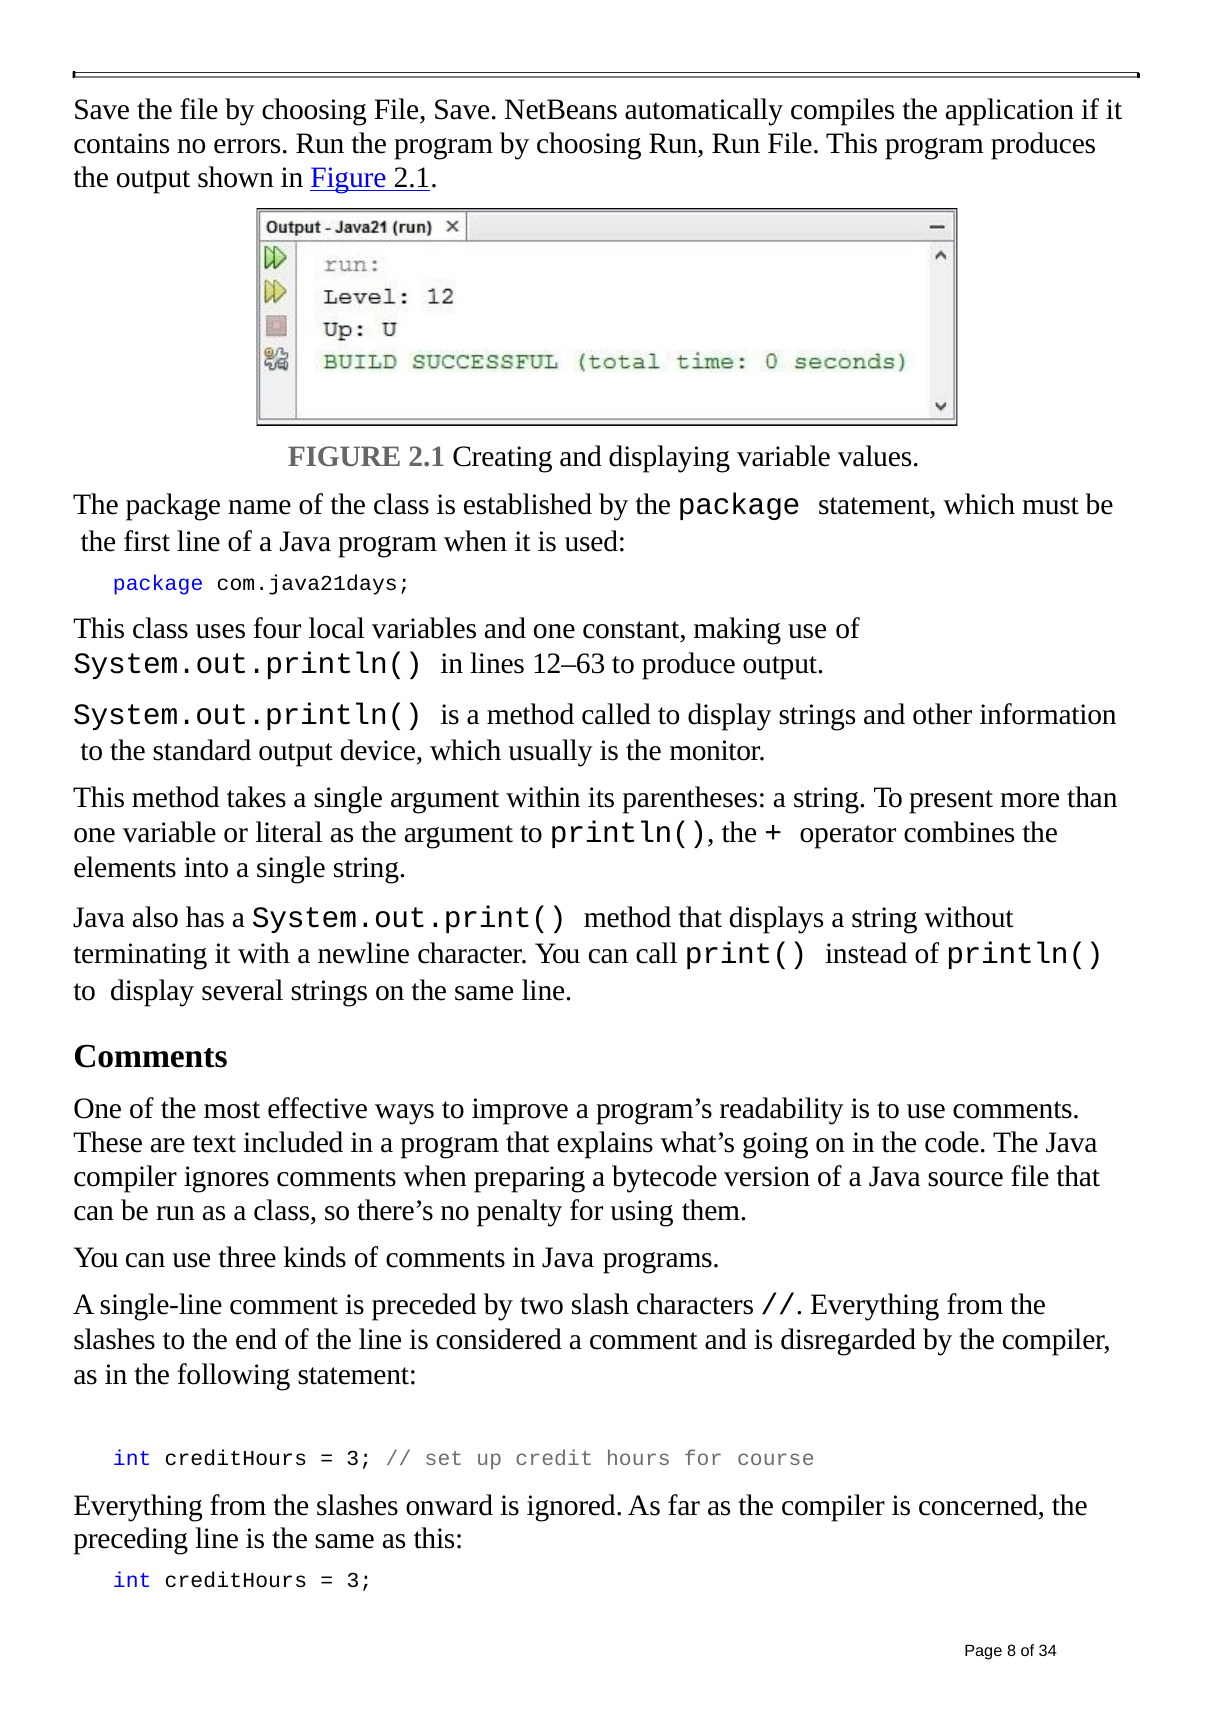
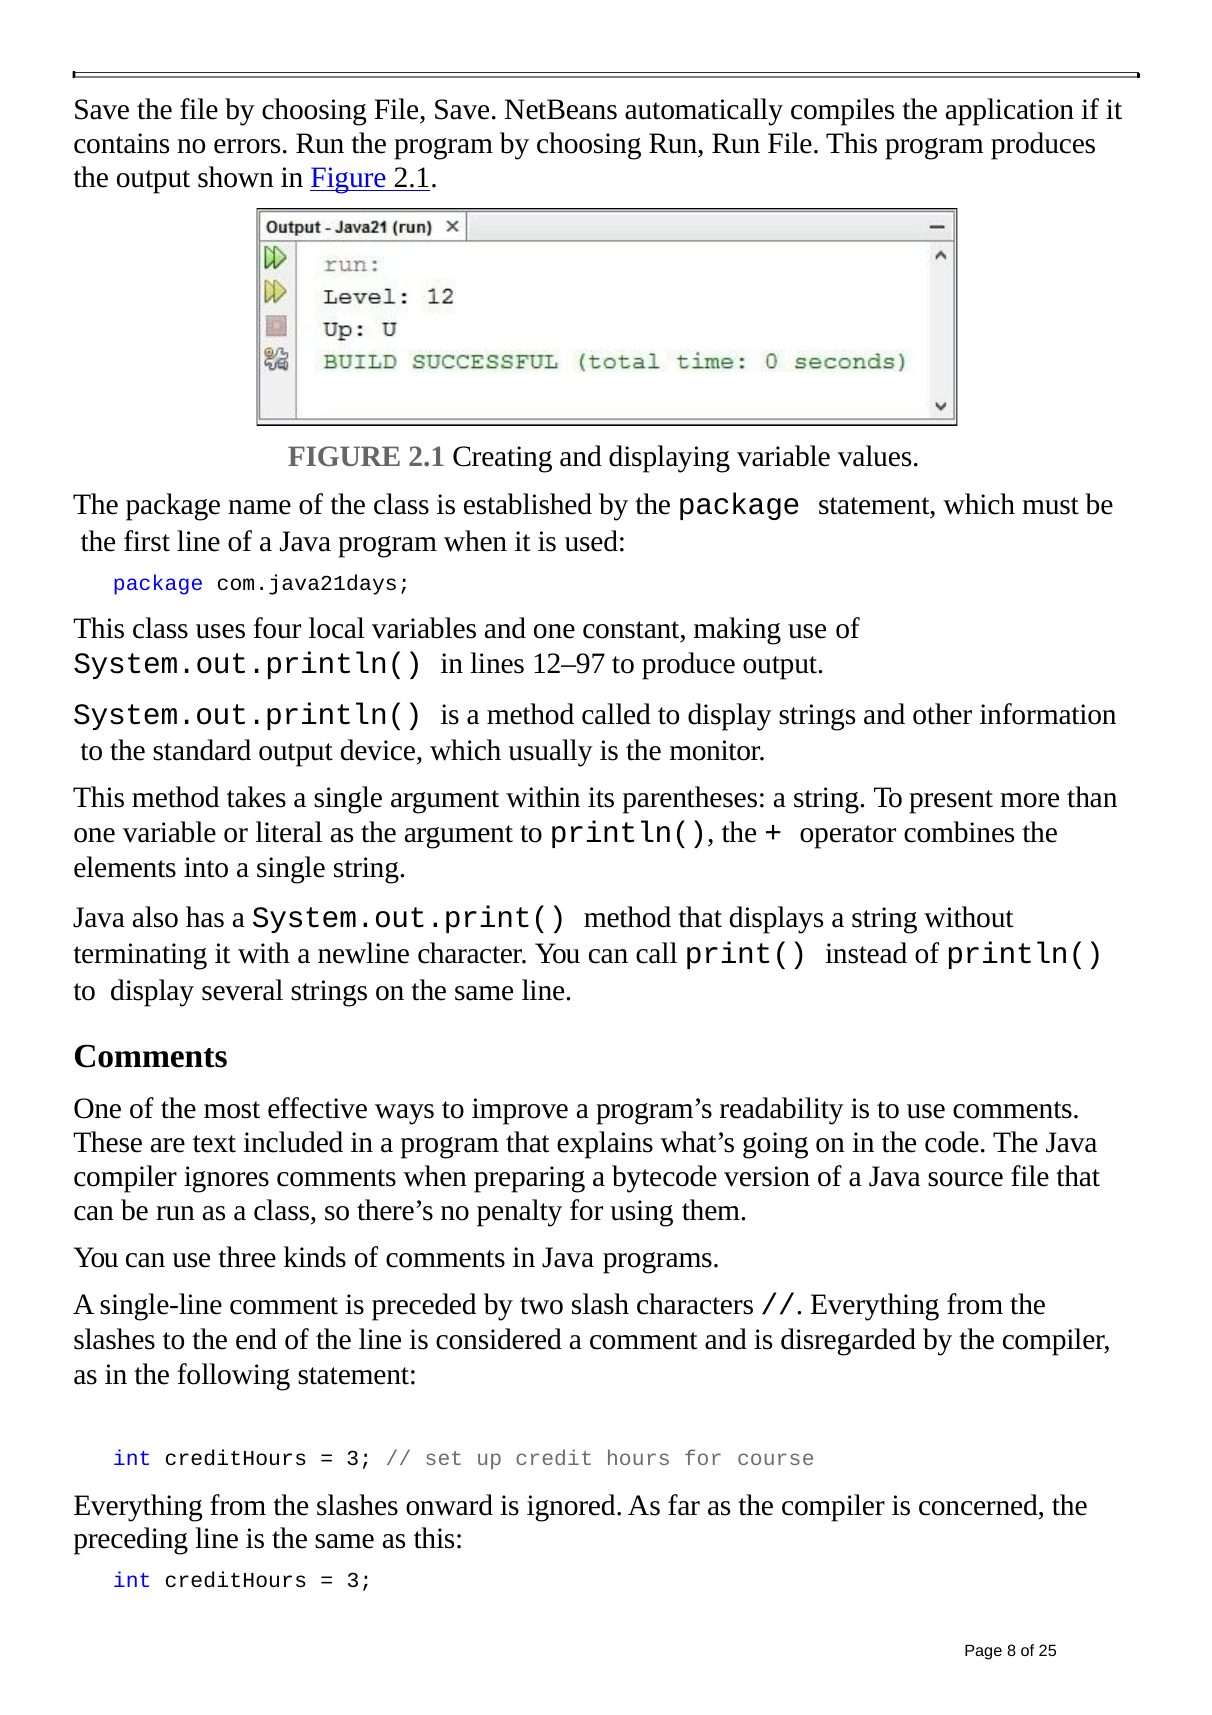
12–63: 12–63 -> 12–97
34: 34 -> 25
